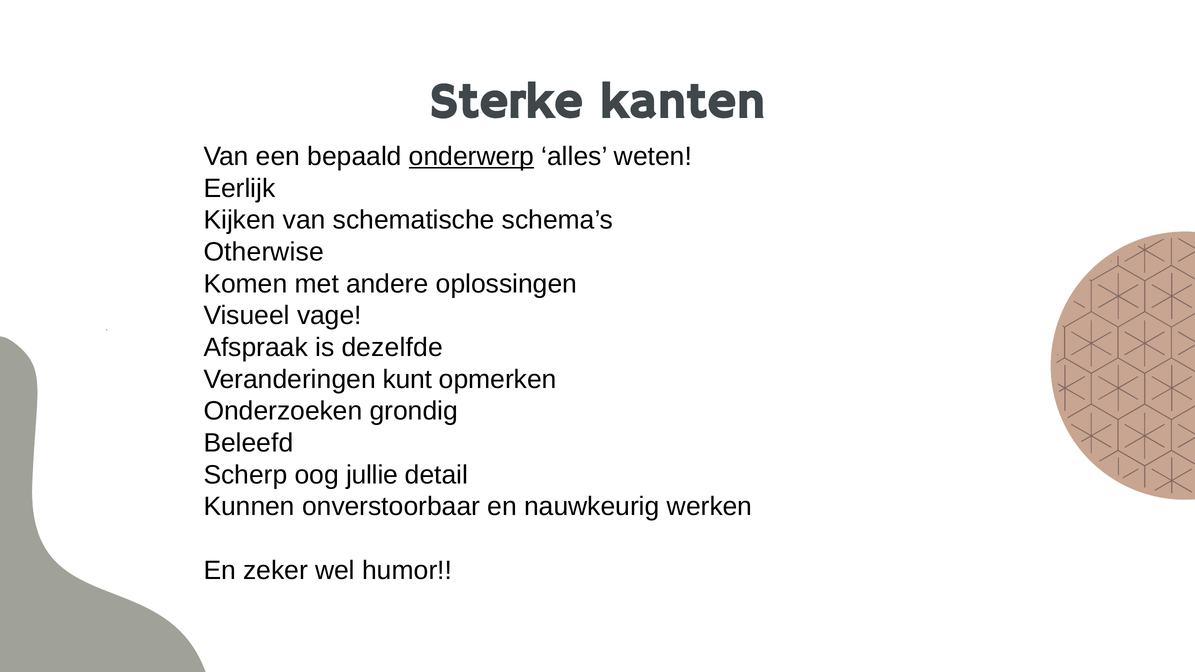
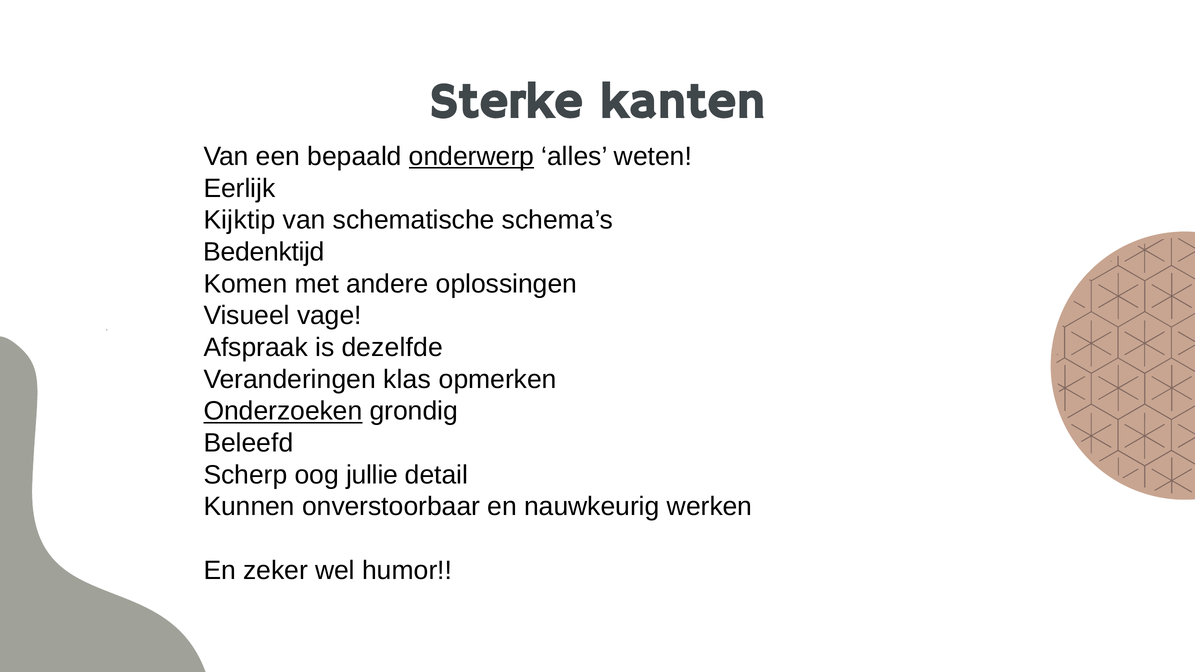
Kijken: Kijken -> Kijktip
Otherwise: Otherwise -> Bedenktijd
kunt: kunt -> klas
Onderzoeken underline: none -> present
